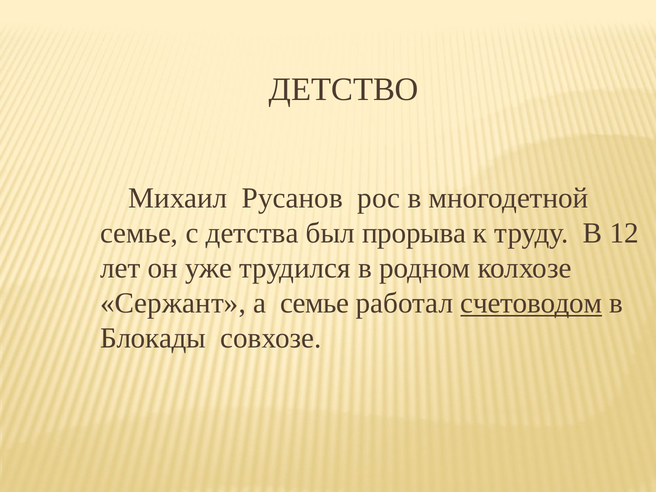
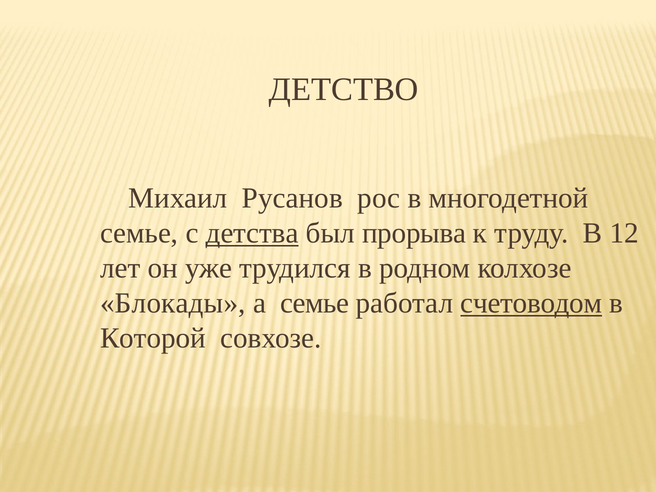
детства underline: none -> present
Сержант: Сержант -> Блокады
Блокады: Блокады -> Которой
